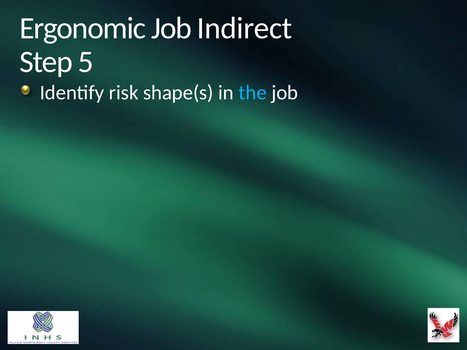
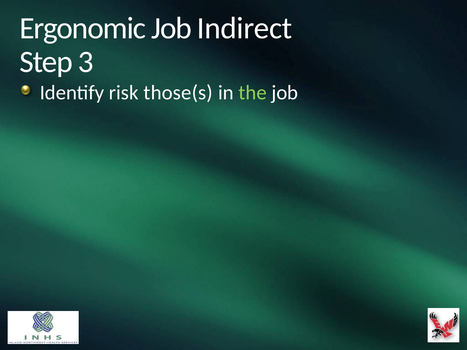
5: 5 -> 3
shape(s: shape(s -> those(s
the colour: light blue -> light green
